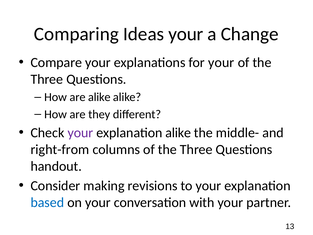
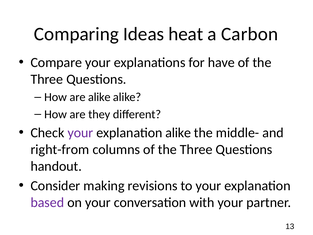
Ideas your: your -> heat
Change: Change -> Carbon
for your: your -> have
based colour: blue -> purple
